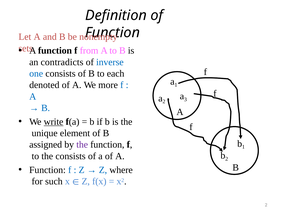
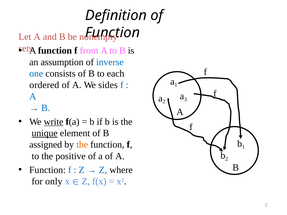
contradicts: contradicts -> assumption
denoted: denoted -> ordered
more: more -> sides
unique underline: none -> present
the at (82, 145) colour: purple -> orange
the consists: consists -> positive
such: such -> only
